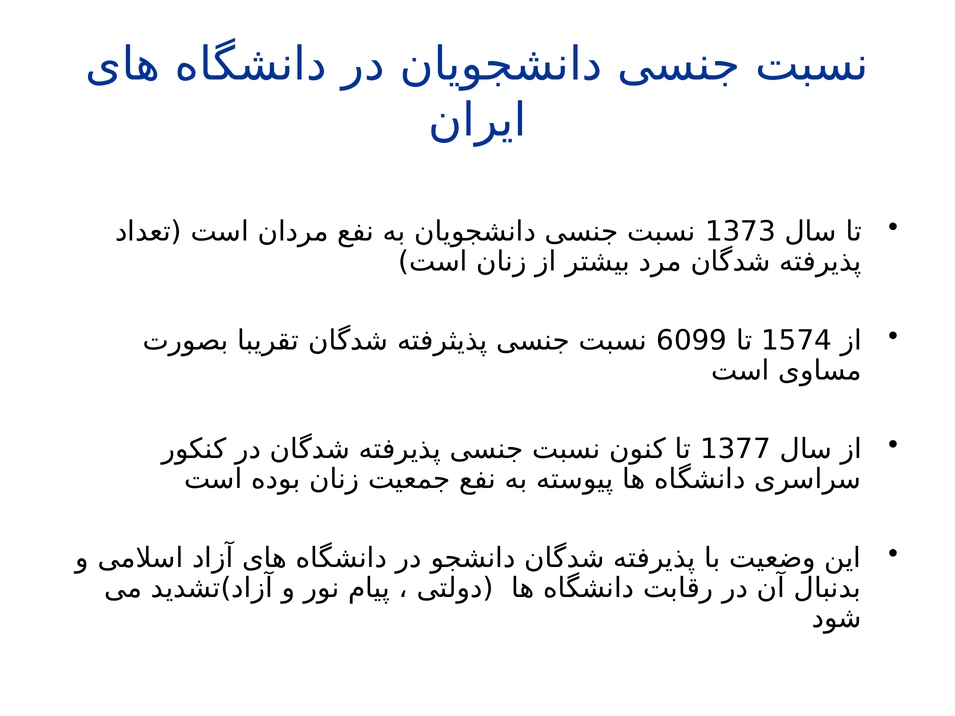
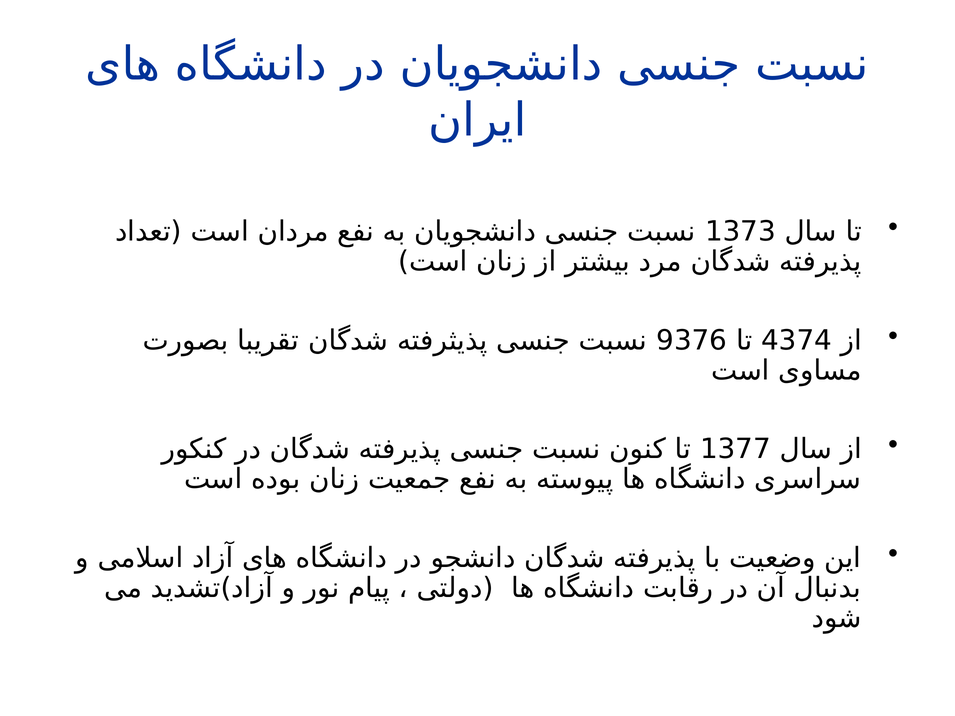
6099: 6099 -> 9376
1574: 1574 -> 4374
